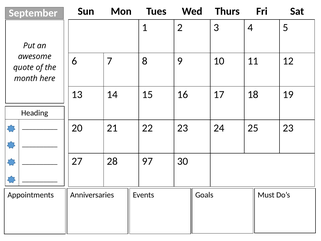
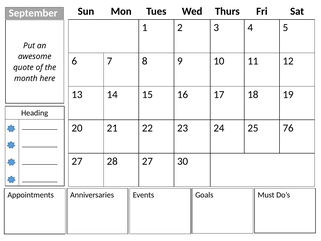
25 23: 23 -> 76
28 97: 97 -> 27
